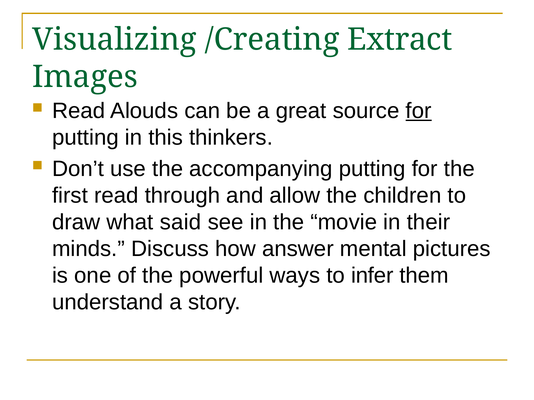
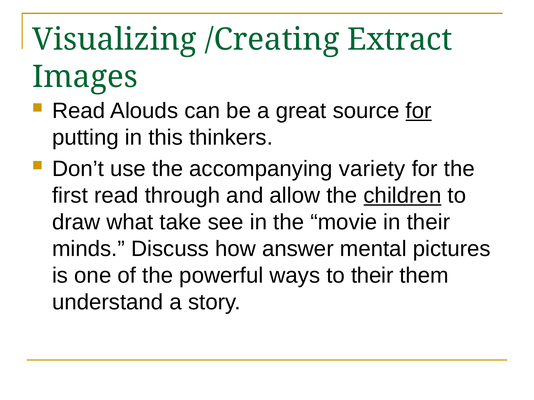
accompanying putting: putting -> variety
children underline: none -> present
said: said -> take
to infer: infer -> their
